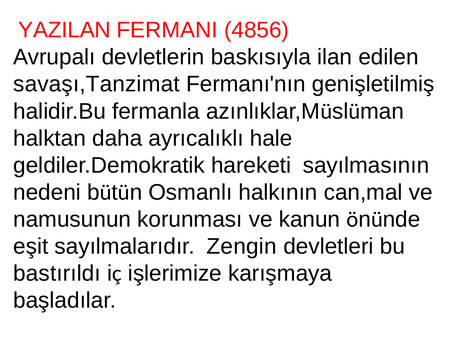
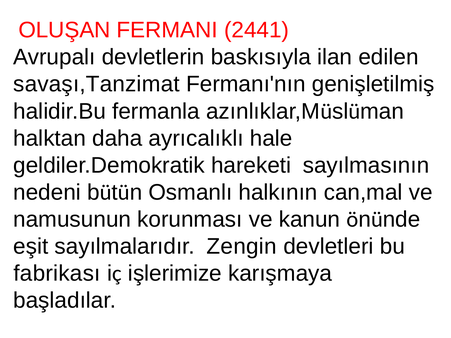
YAZILAN: YAZILAN -> OLUŞAN
4856: 4856 -> 2441
bastırıldı: bastırıldı -> fabrikası
